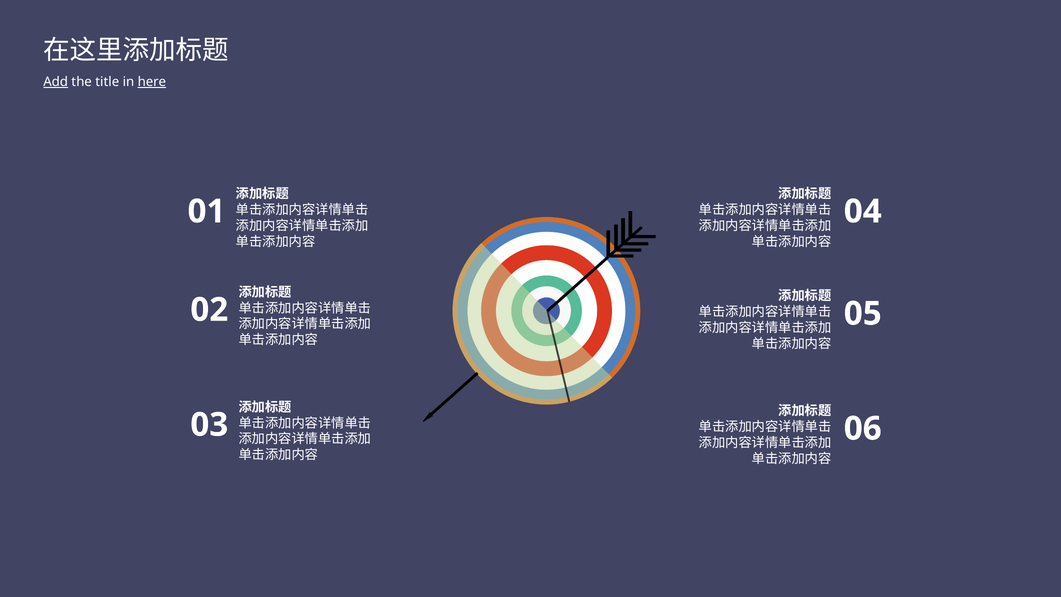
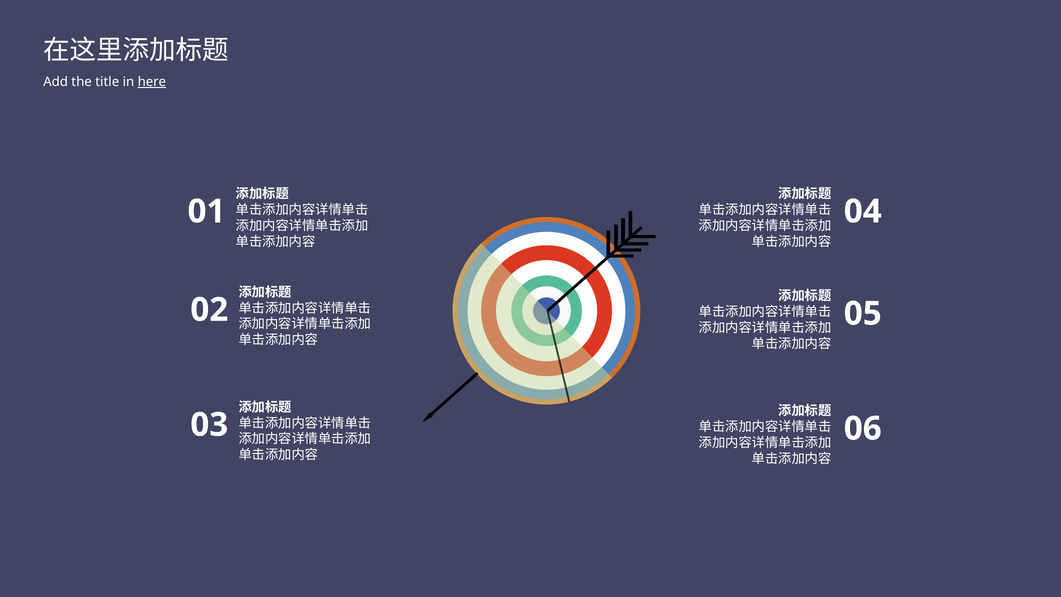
Add underline: present -> none
